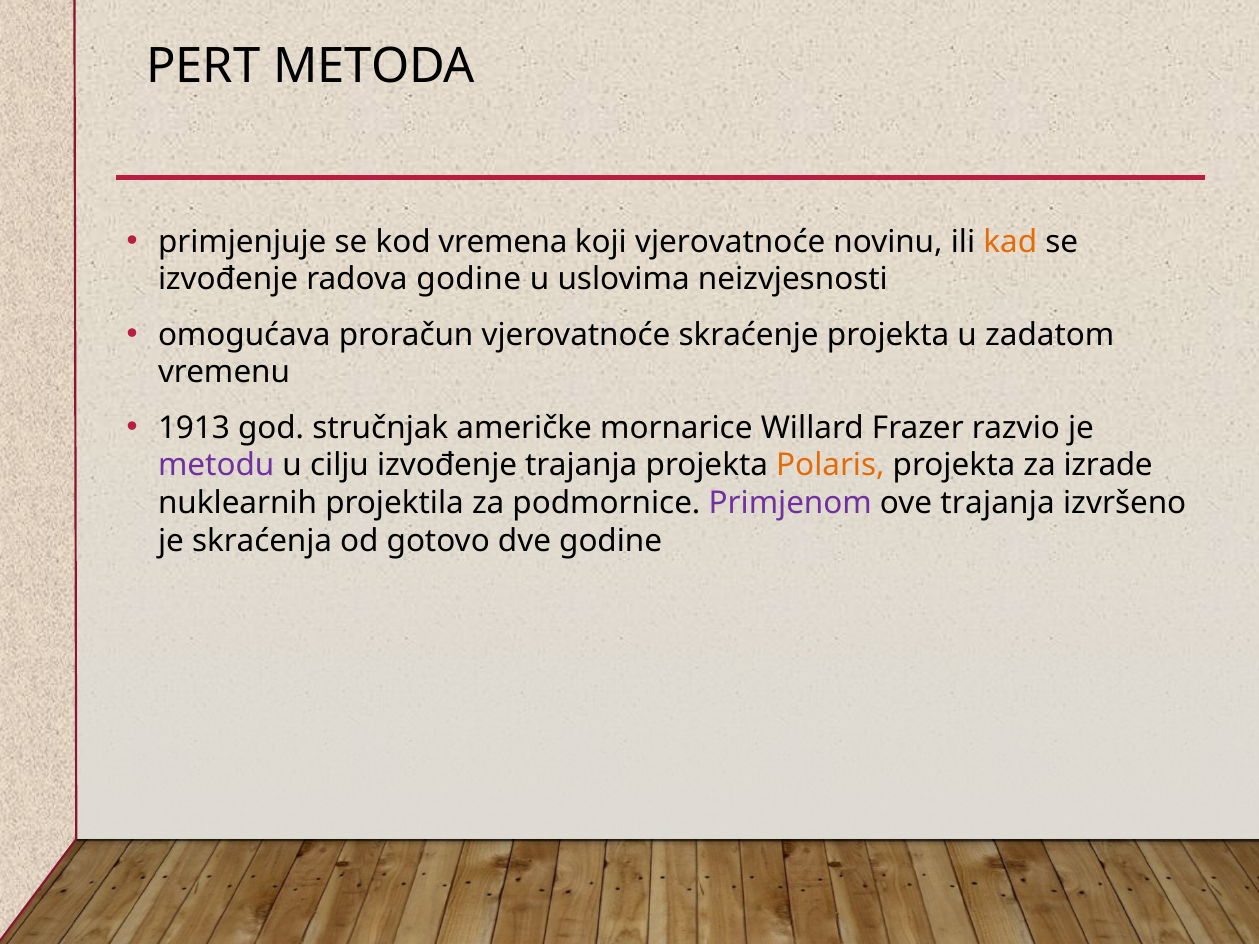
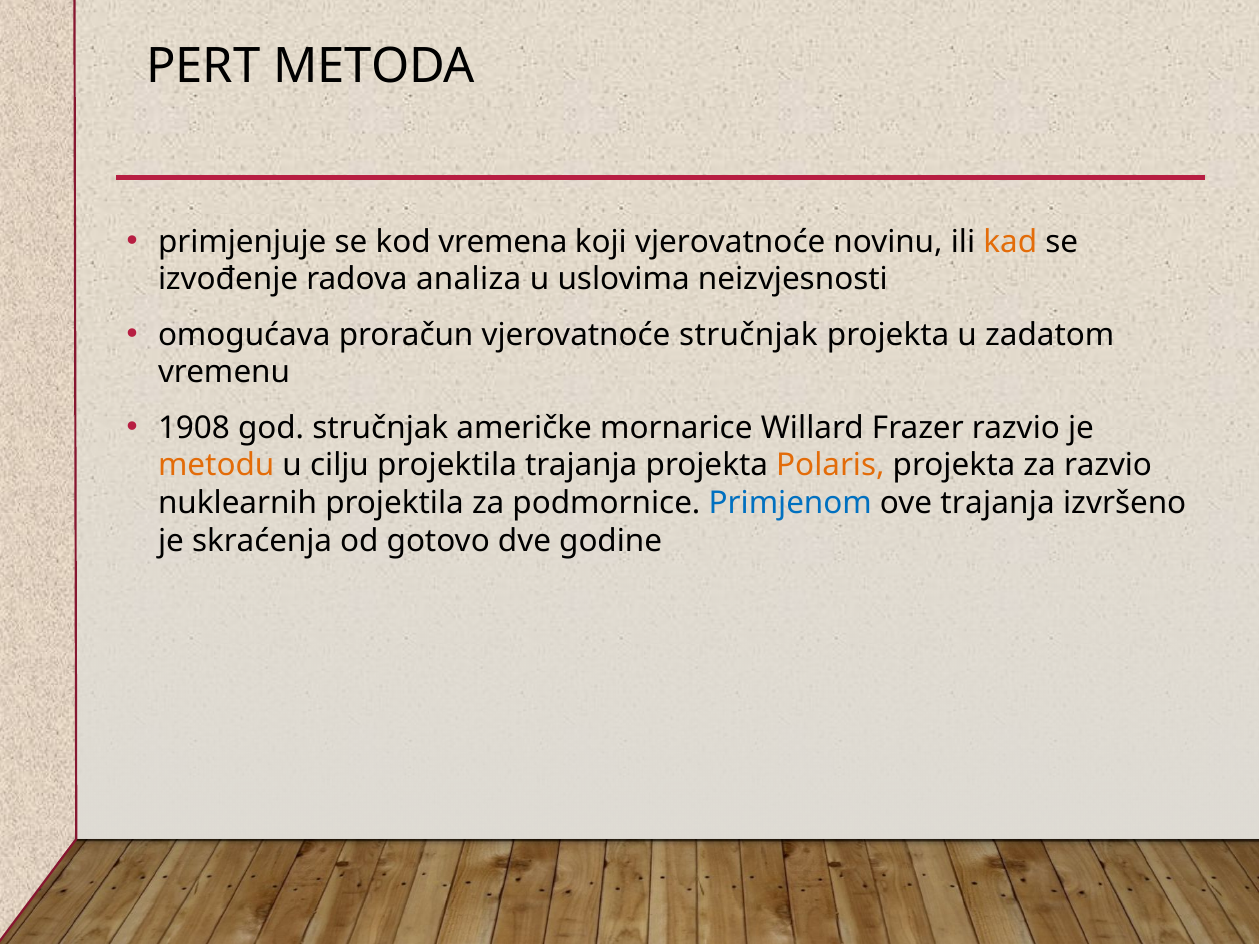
radova godine: godine -> analiza
vjerovatnoće skraćenje: skraćenje -> stručnjak
1913: 1913 -> 1908
metodu colour: purple -> orange
cilju izvođenje: izvođenje -> projektila
za izrade: izrade -> razvio
Primjenom colour: purple -> blue
